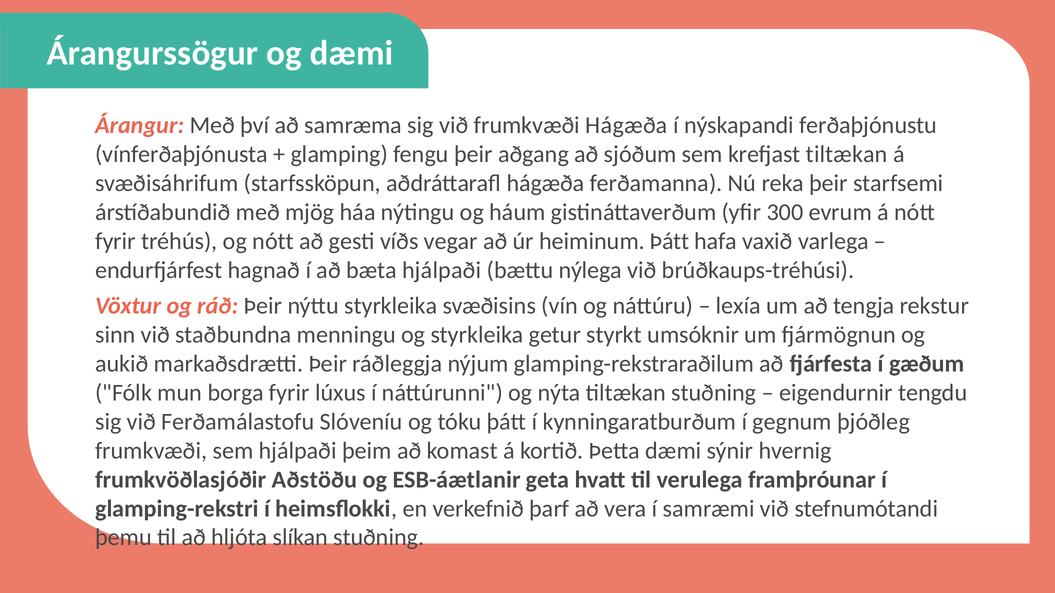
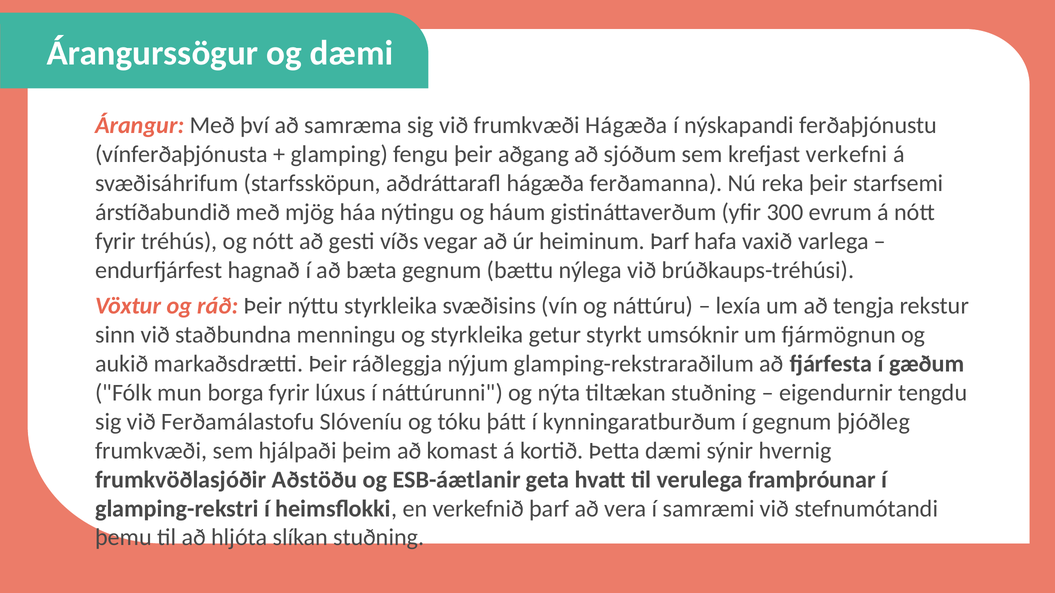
krefjast tiltækan: tiltækan -> verkefni
heiminum Þátt: Þátt -> Þarf
bæta hjálpaði: hjálpaði -> gegnum
